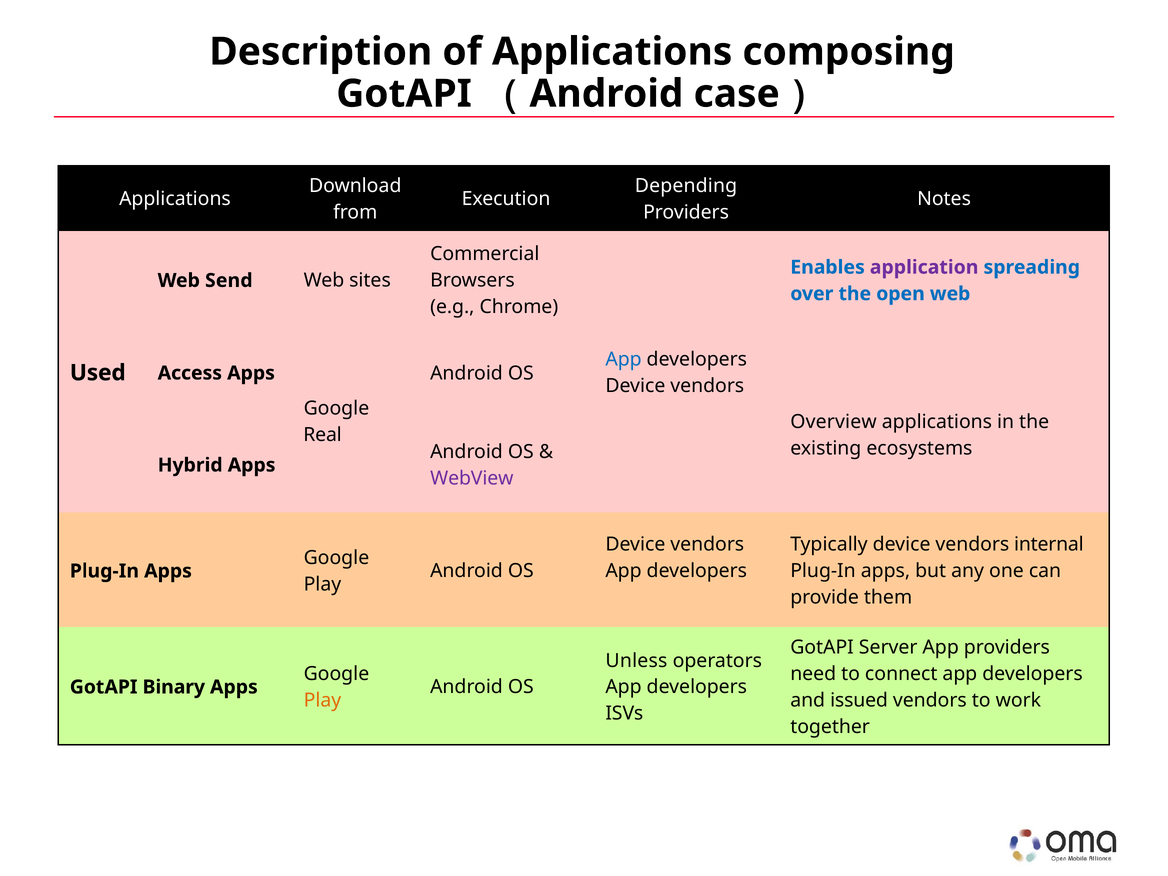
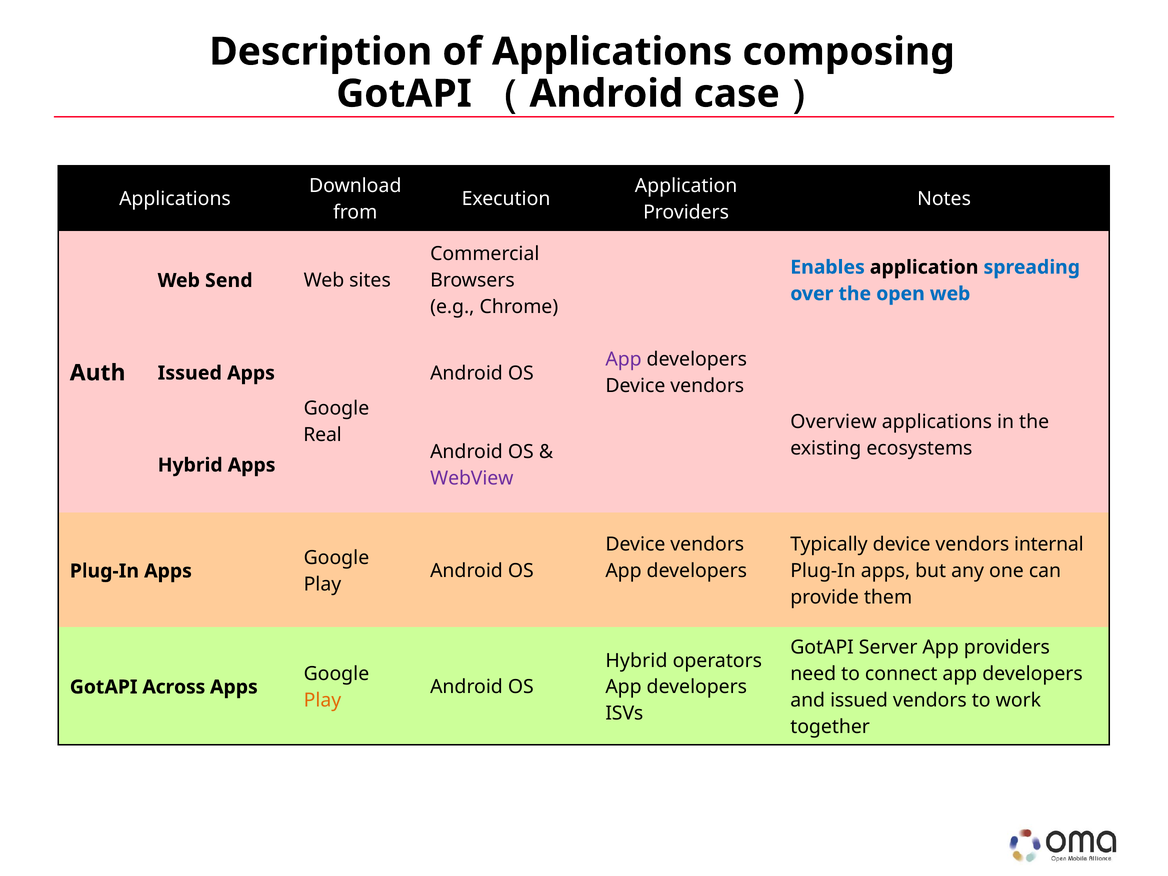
Depending at (686, 186): Depending -> Application
application at (924, 267) colour: purple -> black
App at (624, 359) colour: blue -> purple
Used: Used -> Auth
Access at (190, 373): Access -> Issued
Unless at (636, 661): Unless -> Hybrid
Binary: Binary -> Across
